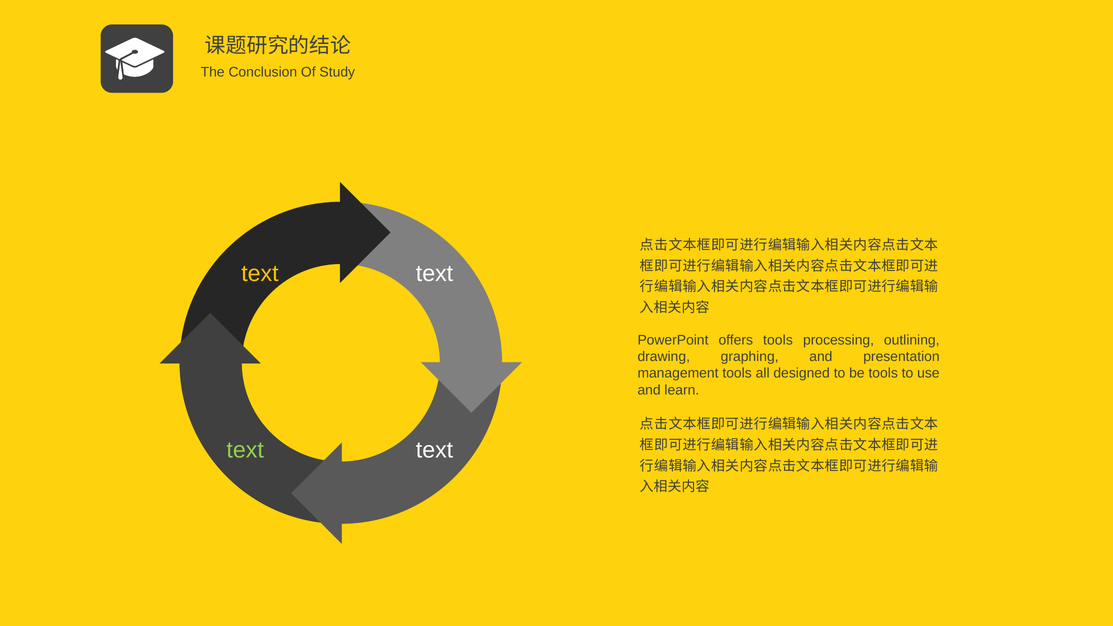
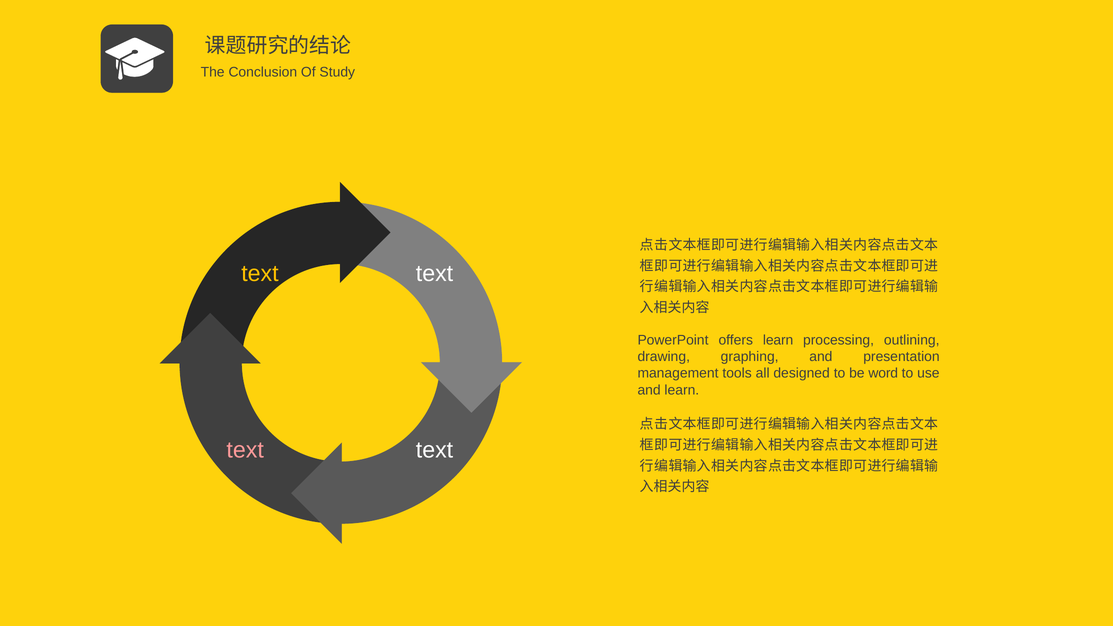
offers tools: tools -> learn
be tools: tools -> word
text at (245, 450) colour: light green -> pink
